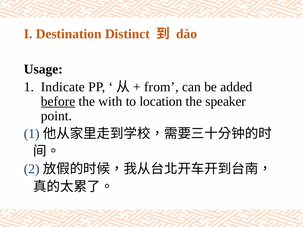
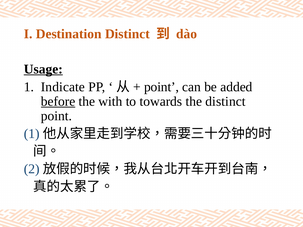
Usage underline: none -> present
from at (161, 87): from -> point
location: location -> towards
the speaker: speaker -> distinct
